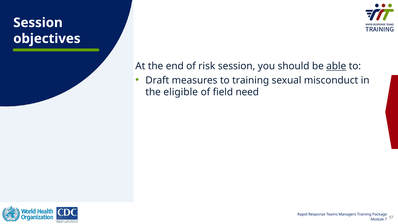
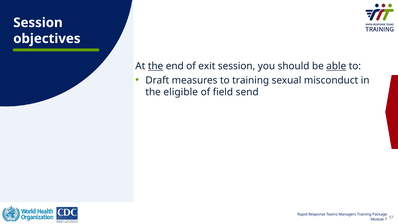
the at (156, 66) underline: none -> present
risk: risk -> exit
need: need -> send
